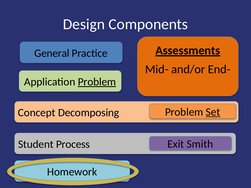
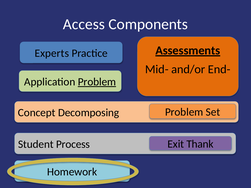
Design: Design -> Access
General: General -> Experts
Set underline: present -> none
Smith: Smith -> Thank
